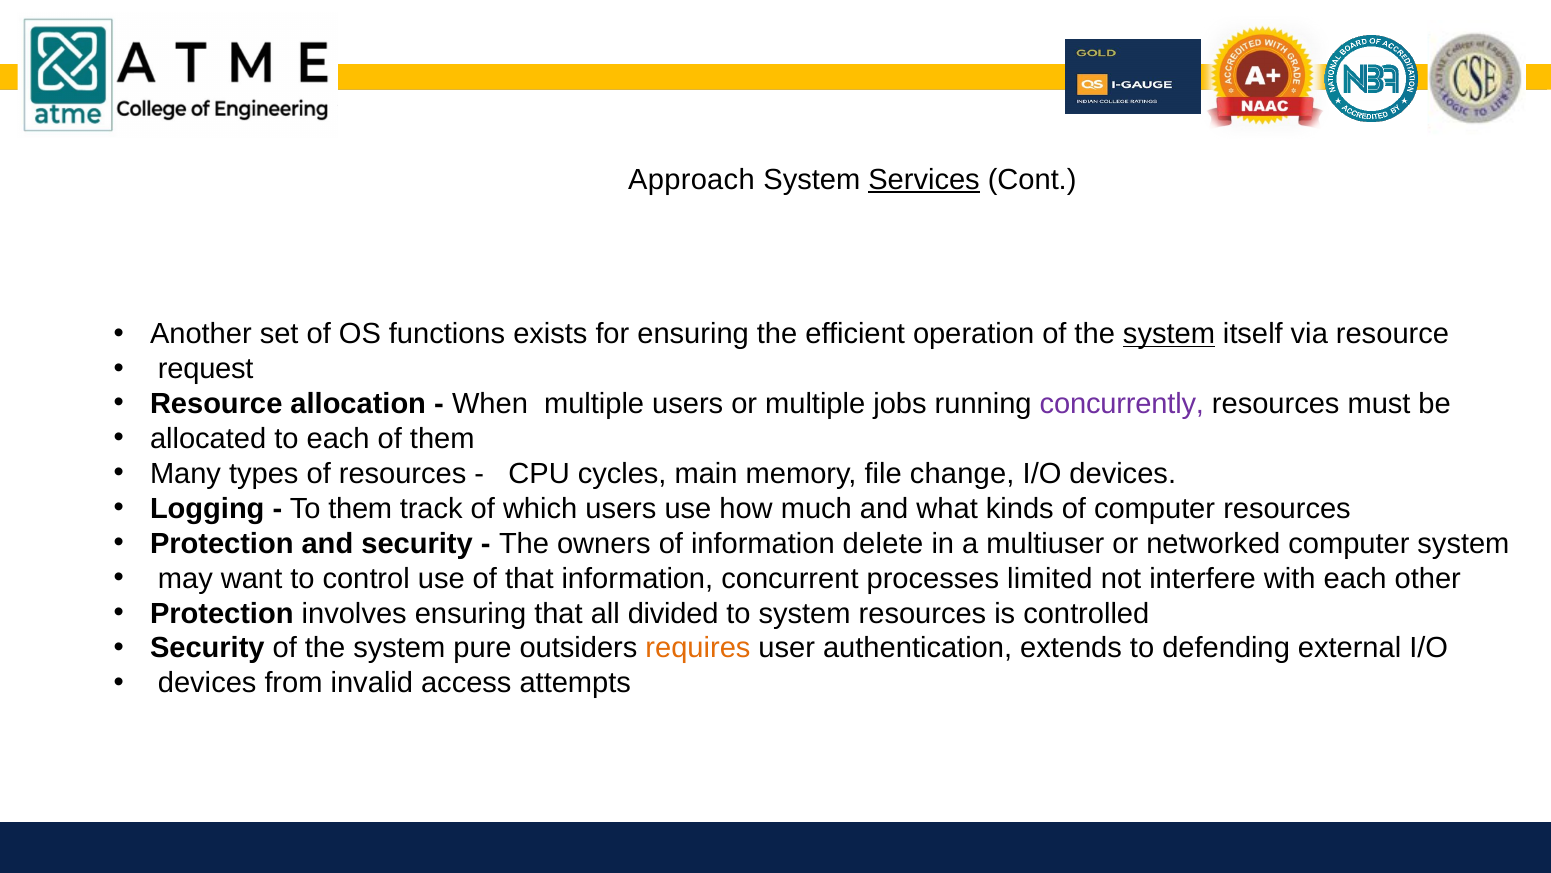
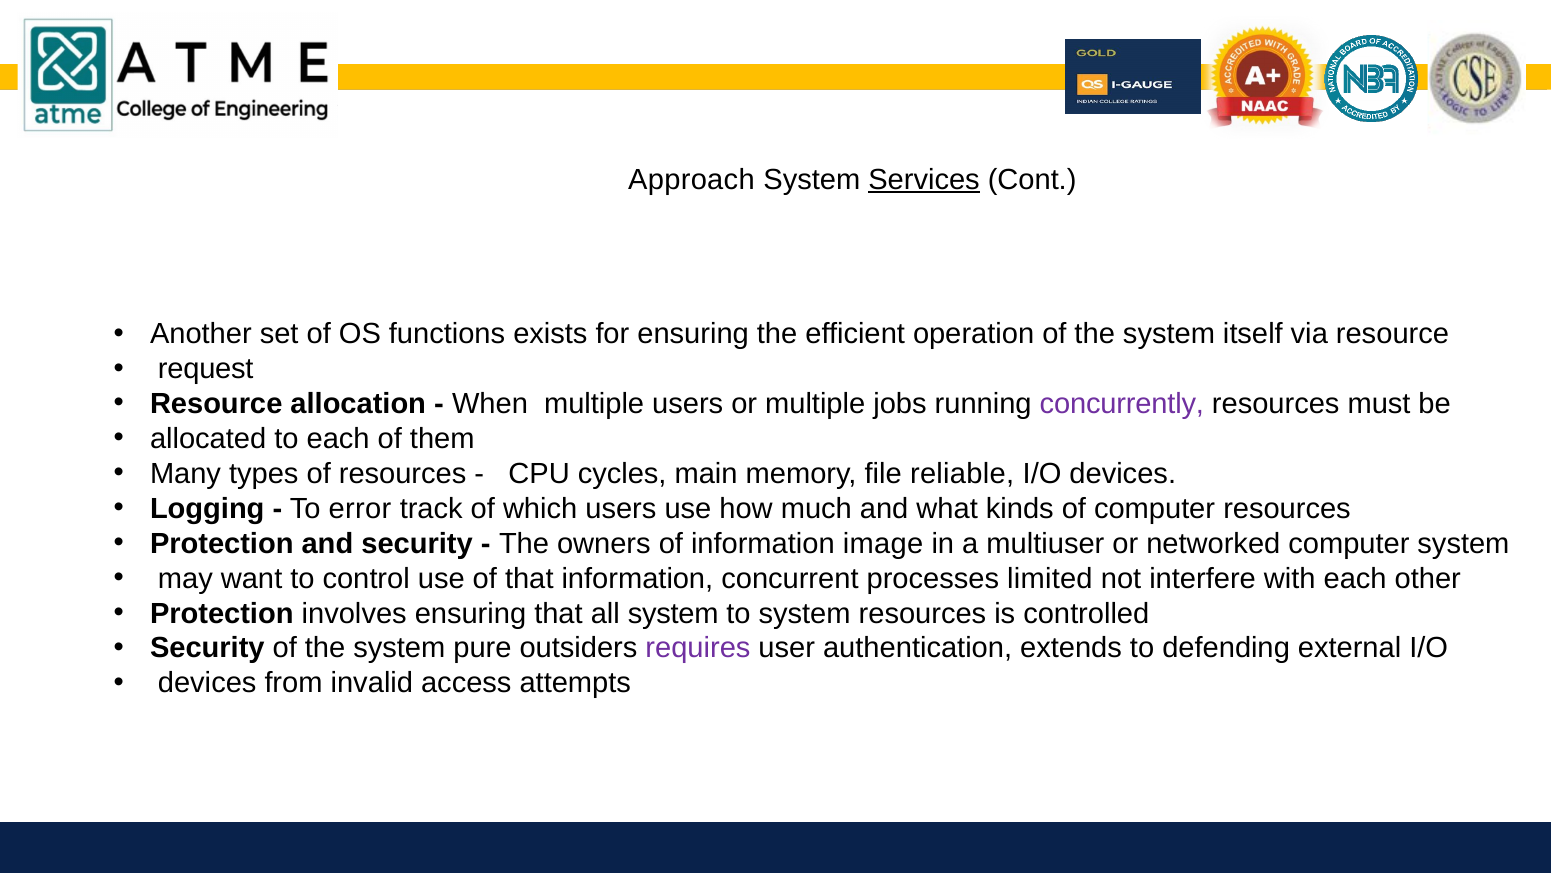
system at (1169, 334) underline: present -> none
change: change -> reliable
To them: them -> error
delete: delete -> image
all divided: divided -> system
requires colour: orange -> purple
